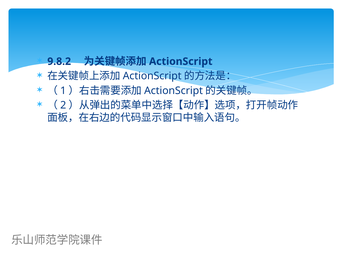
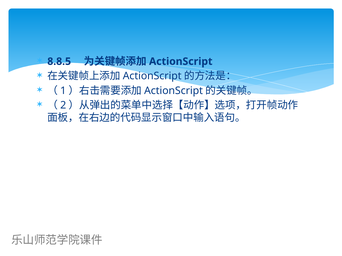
9.8.2: 9.8.2 -> 8.8.5
